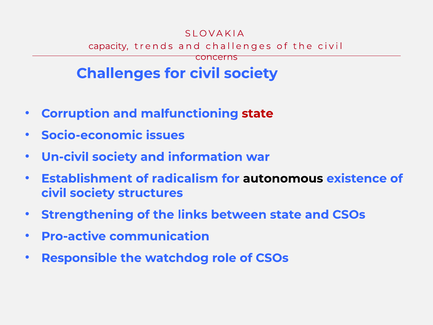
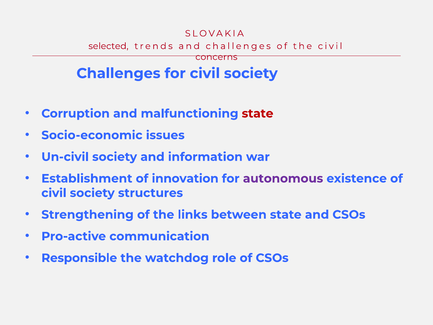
capacity: capacity -> selected
radicalism: radicalism -> innovation
autonomous colour: black -> purple
